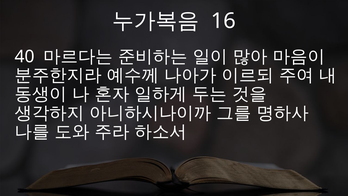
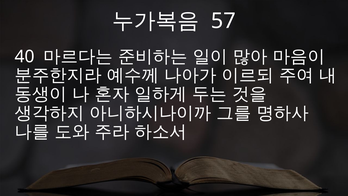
16: 16 -> 57
